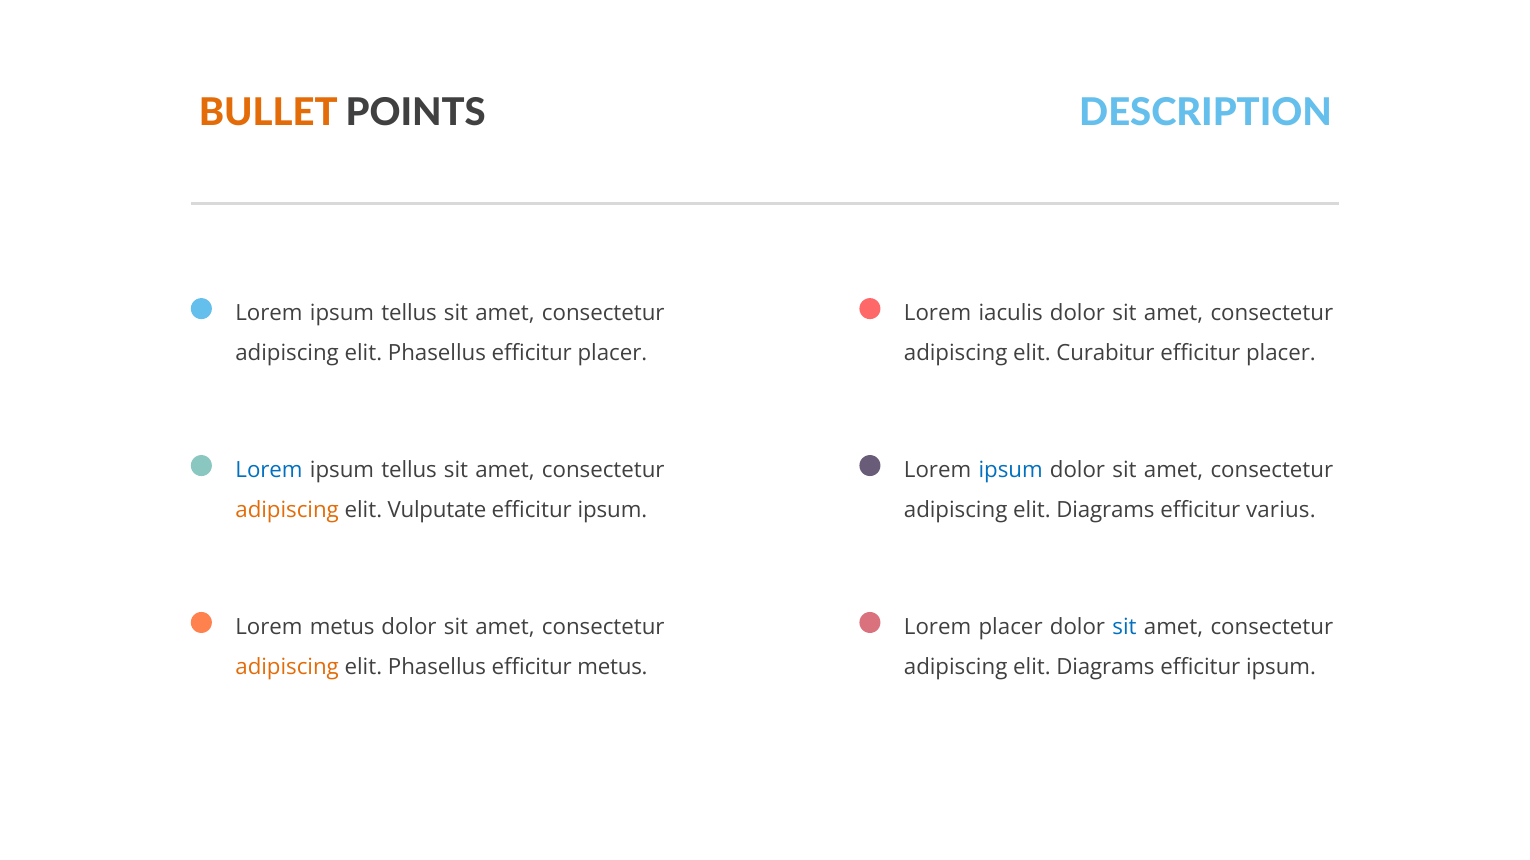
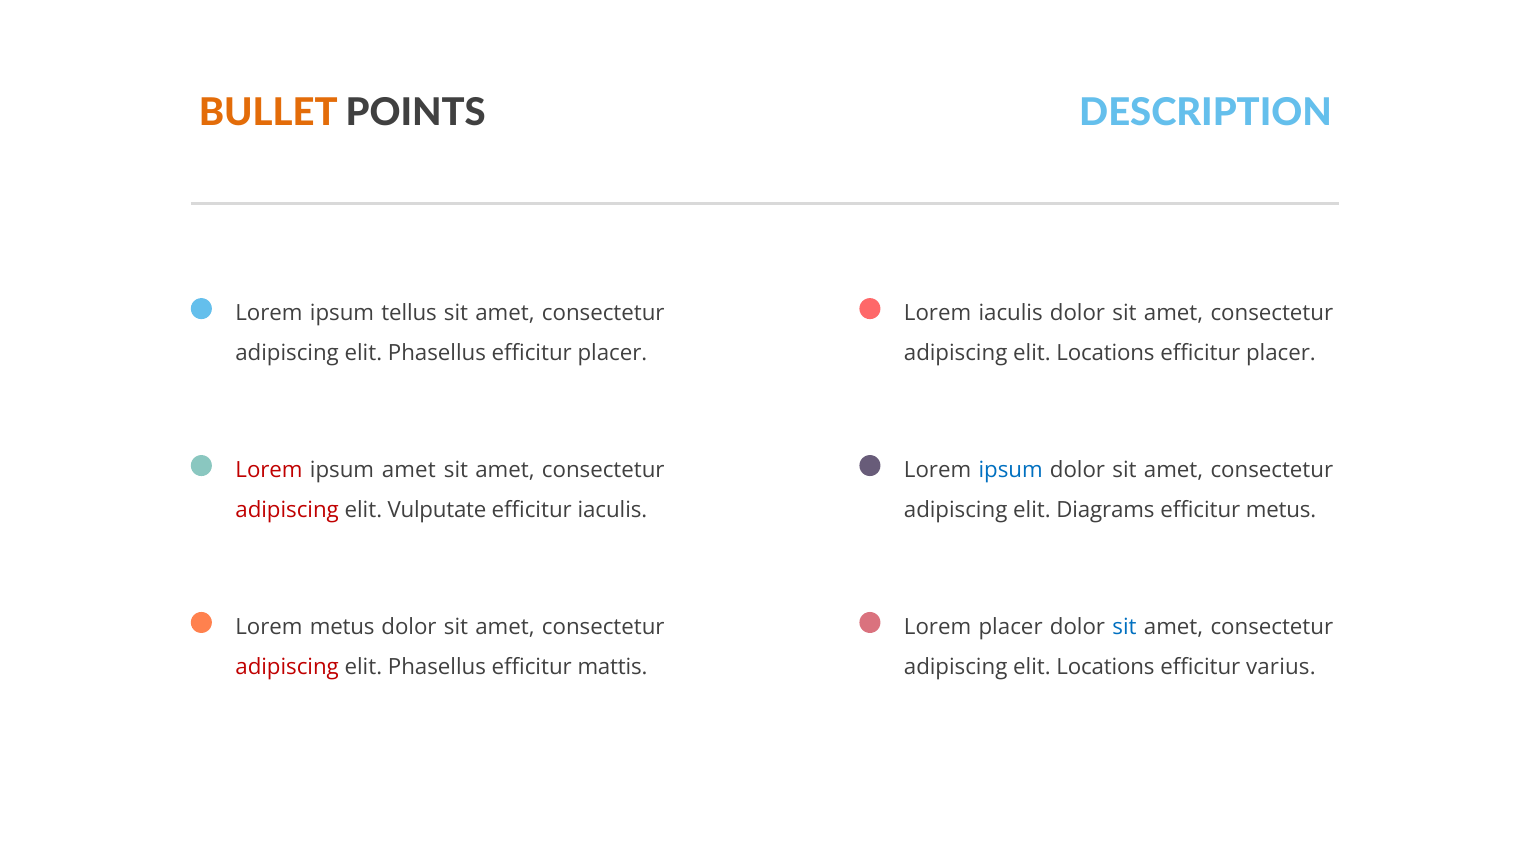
Curabitur at (1105, 353): Curabitur -> Locations
Lorem at (269, 470) colour: blue -> red
tellus at (409, 470): tellus -> amet
adipiscing at (287, 510) colour: orange -> red
ipsum at (612, 510): ipsum -> iaculis
efficitur varius: varius -> metus
adipiscing at (287, 667) colour: orange -> red
efficitur metus: metus -> mattis
Diagrams at (1105, 667): Diagrams -> Locations
ipsum at (1281, 667): ipsum -> varius
